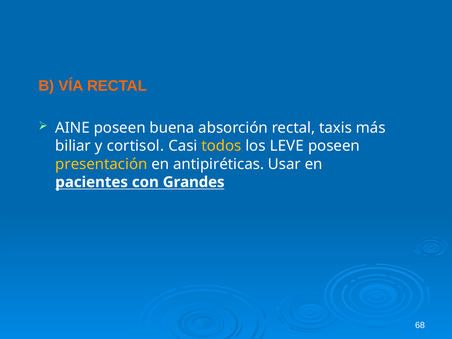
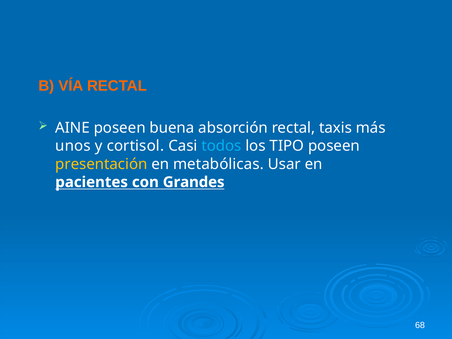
biliar: biliar -> unos
todos colour: yellow -> light blue
LEVE: LEVE -> TIPO
antipiréticas: antipiréticas -> metabólicas
